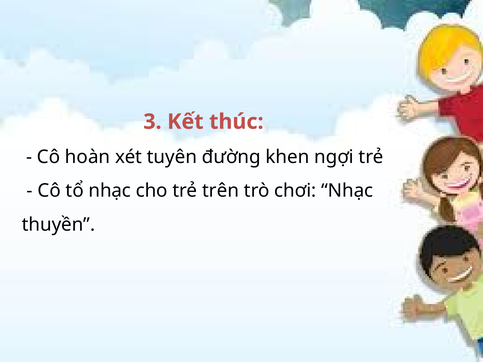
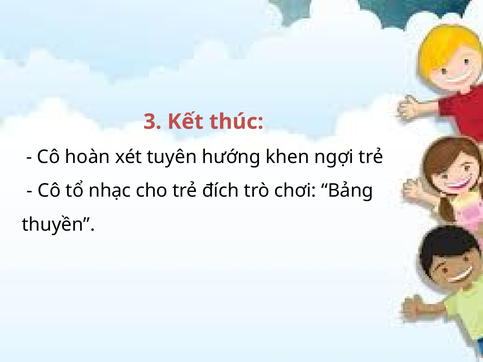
đường: đường -> hướng
trên: trên -> đích
chơi Nhạc: Nhạc -> Bảng
